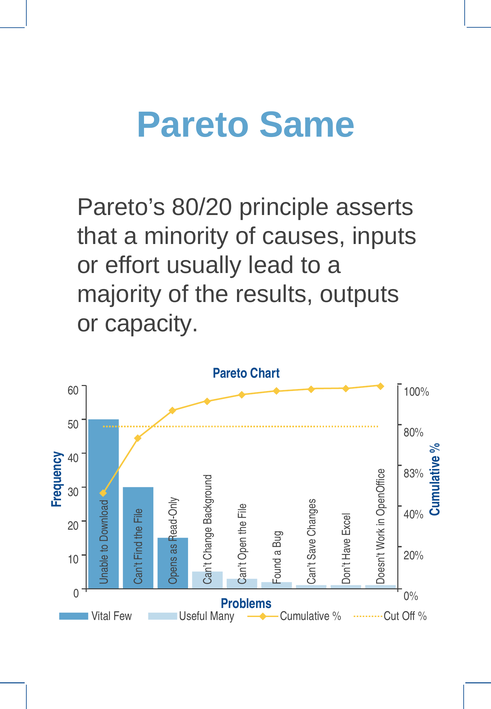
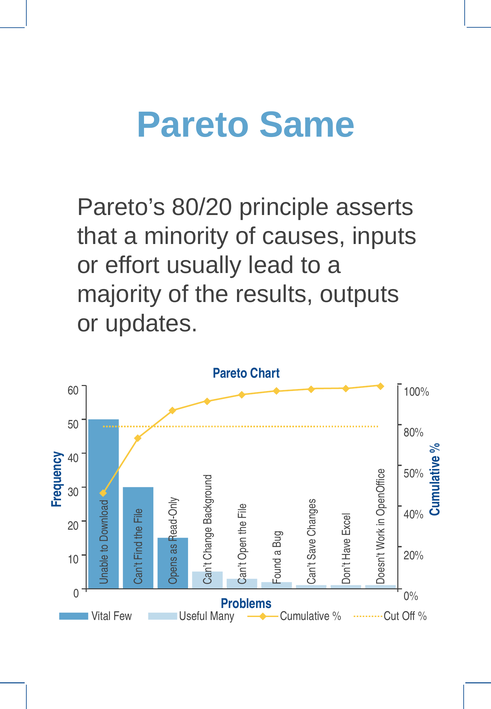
capacity: capacity -> updates
83%: 83% -> 50%
